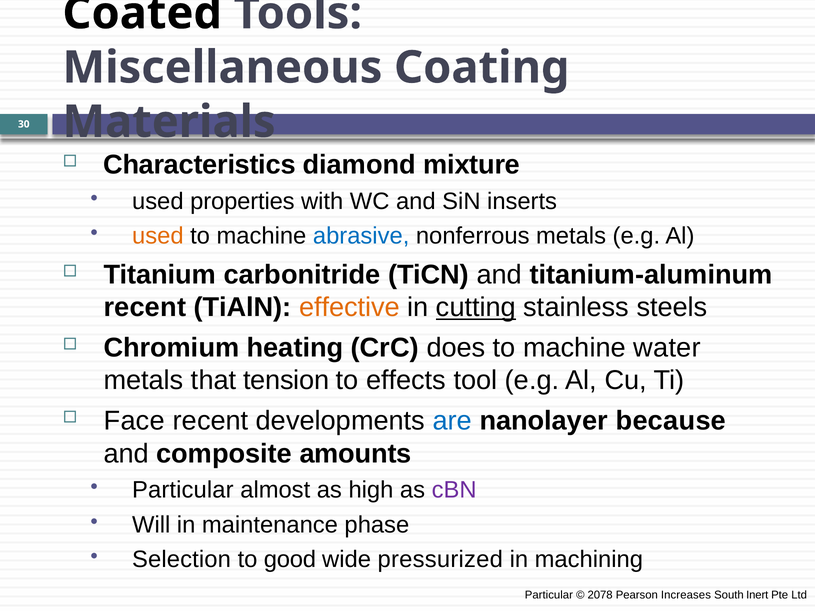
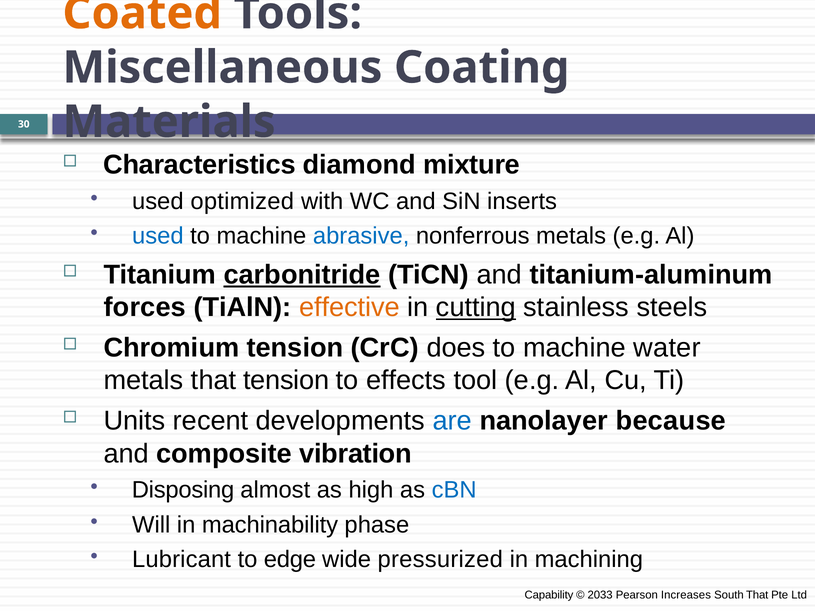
Coated colour: black -> orange
properties: properties -> optimized
used at (158, 236) colour: orange -> blue
carbonitride underline: none -> present
recent at (145, 308): recent -> forces
Chromium heating: heating -> tension
Face: Face -> Units
amounts: amounts -> vibration
Particular at (183, 490): Particular -> Disposing
cBN colour: purple -> blue
maintenance: maintenance -> machinability
Selection: Selection -> Lubricant
good: good -> edge
Particular at (549, 595): Particular -> Capability
2078: 2078 -> 2033
South Inert: Inert -> That
